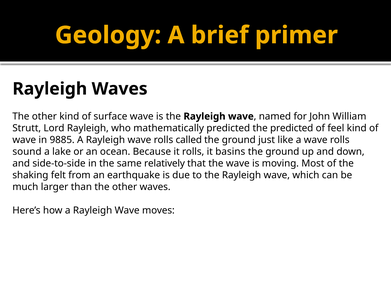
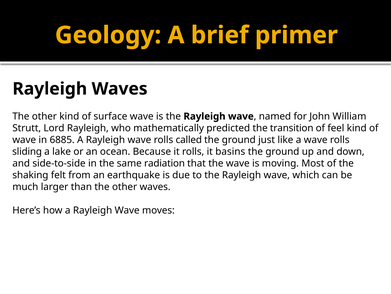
the predicted: predicted -> transition
9885: 9885 -> 6885
sound: sound -> sliding
relatively: relatively -> radiation
